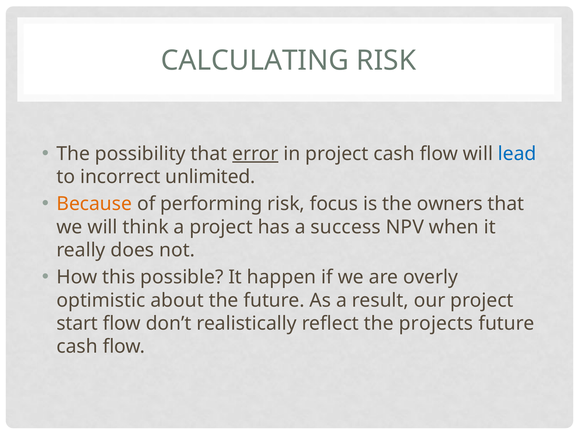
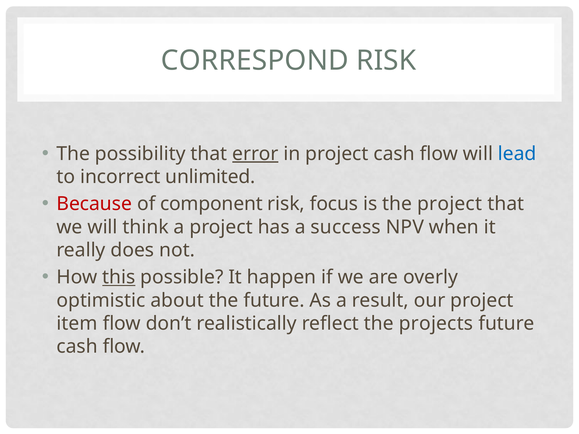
CALCULATING: CALCULATING -> CORRESPOND
Because colour: orange -> red
performing: performing -> component
the owners: owners -> project
this underline: none -> present
start: start -> item
